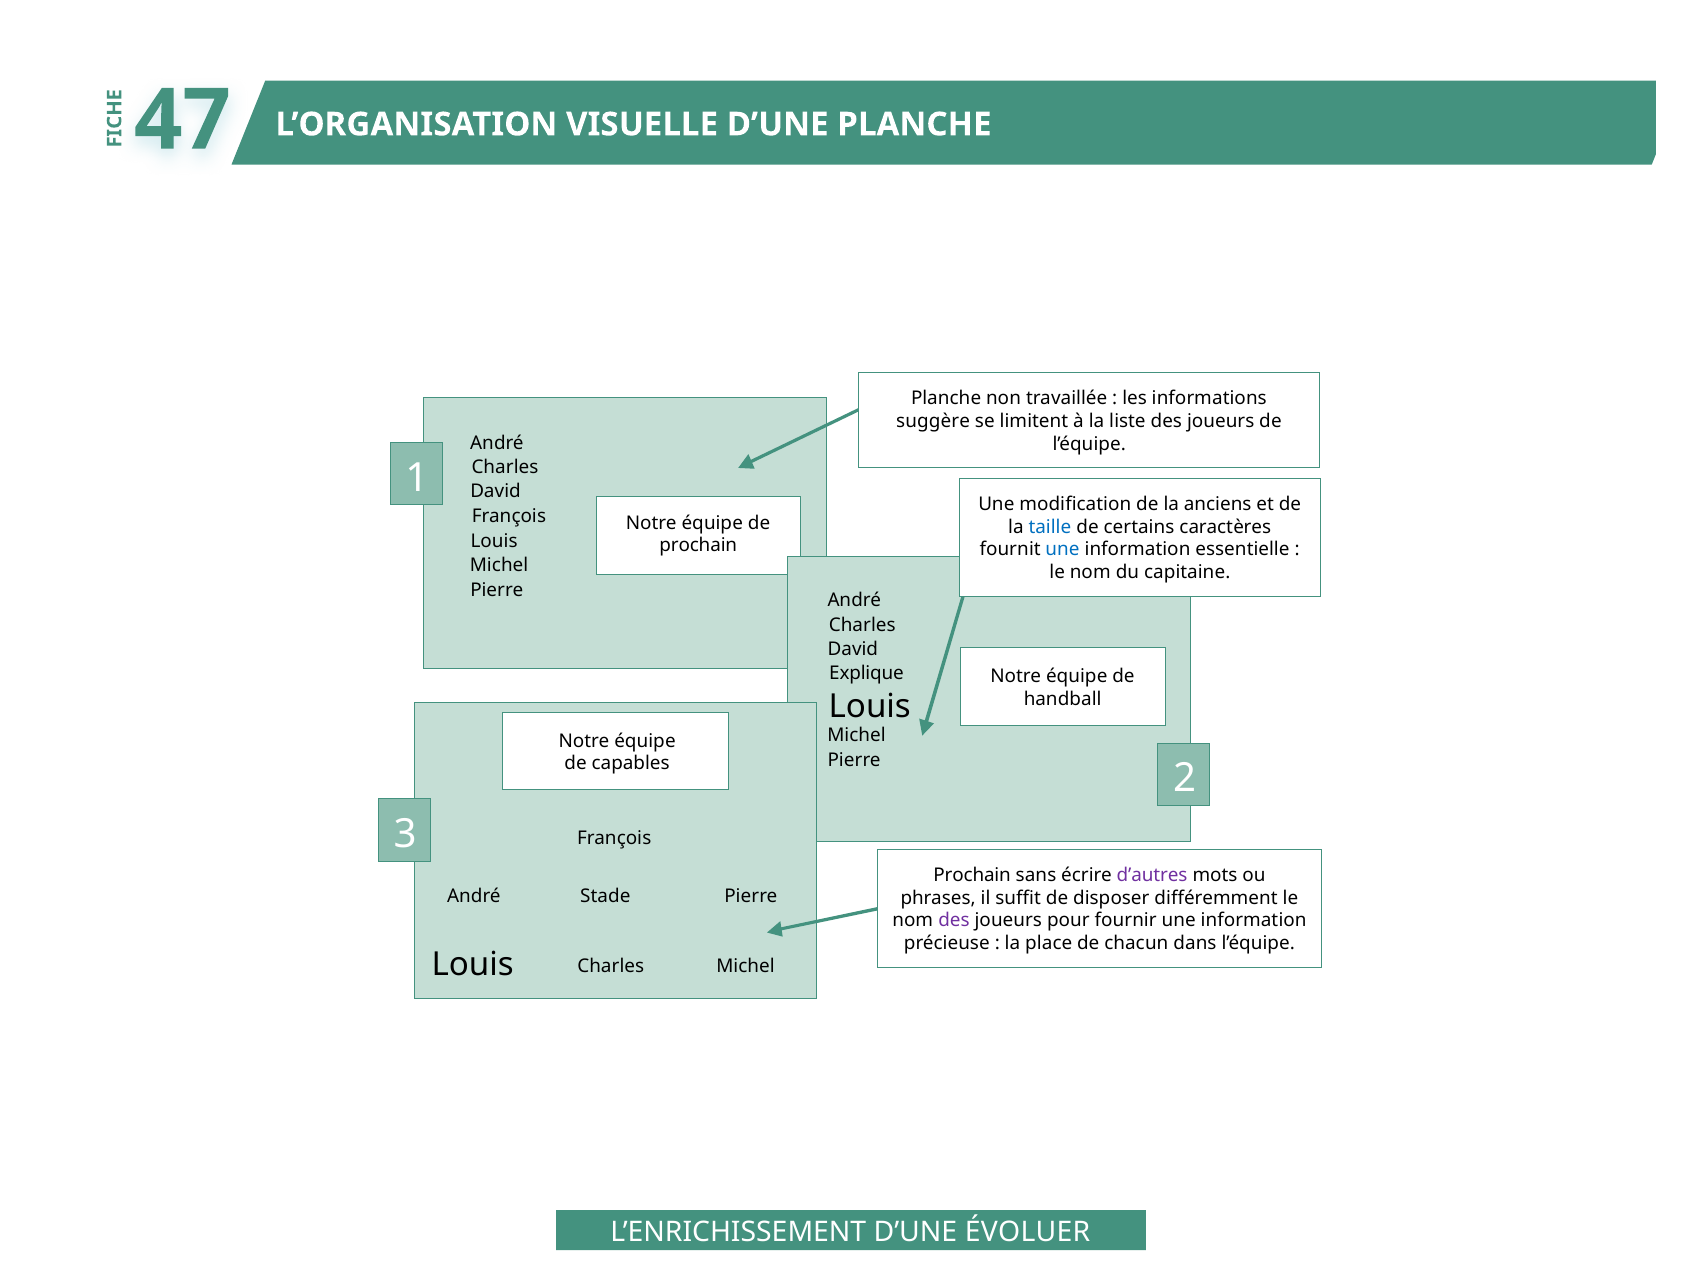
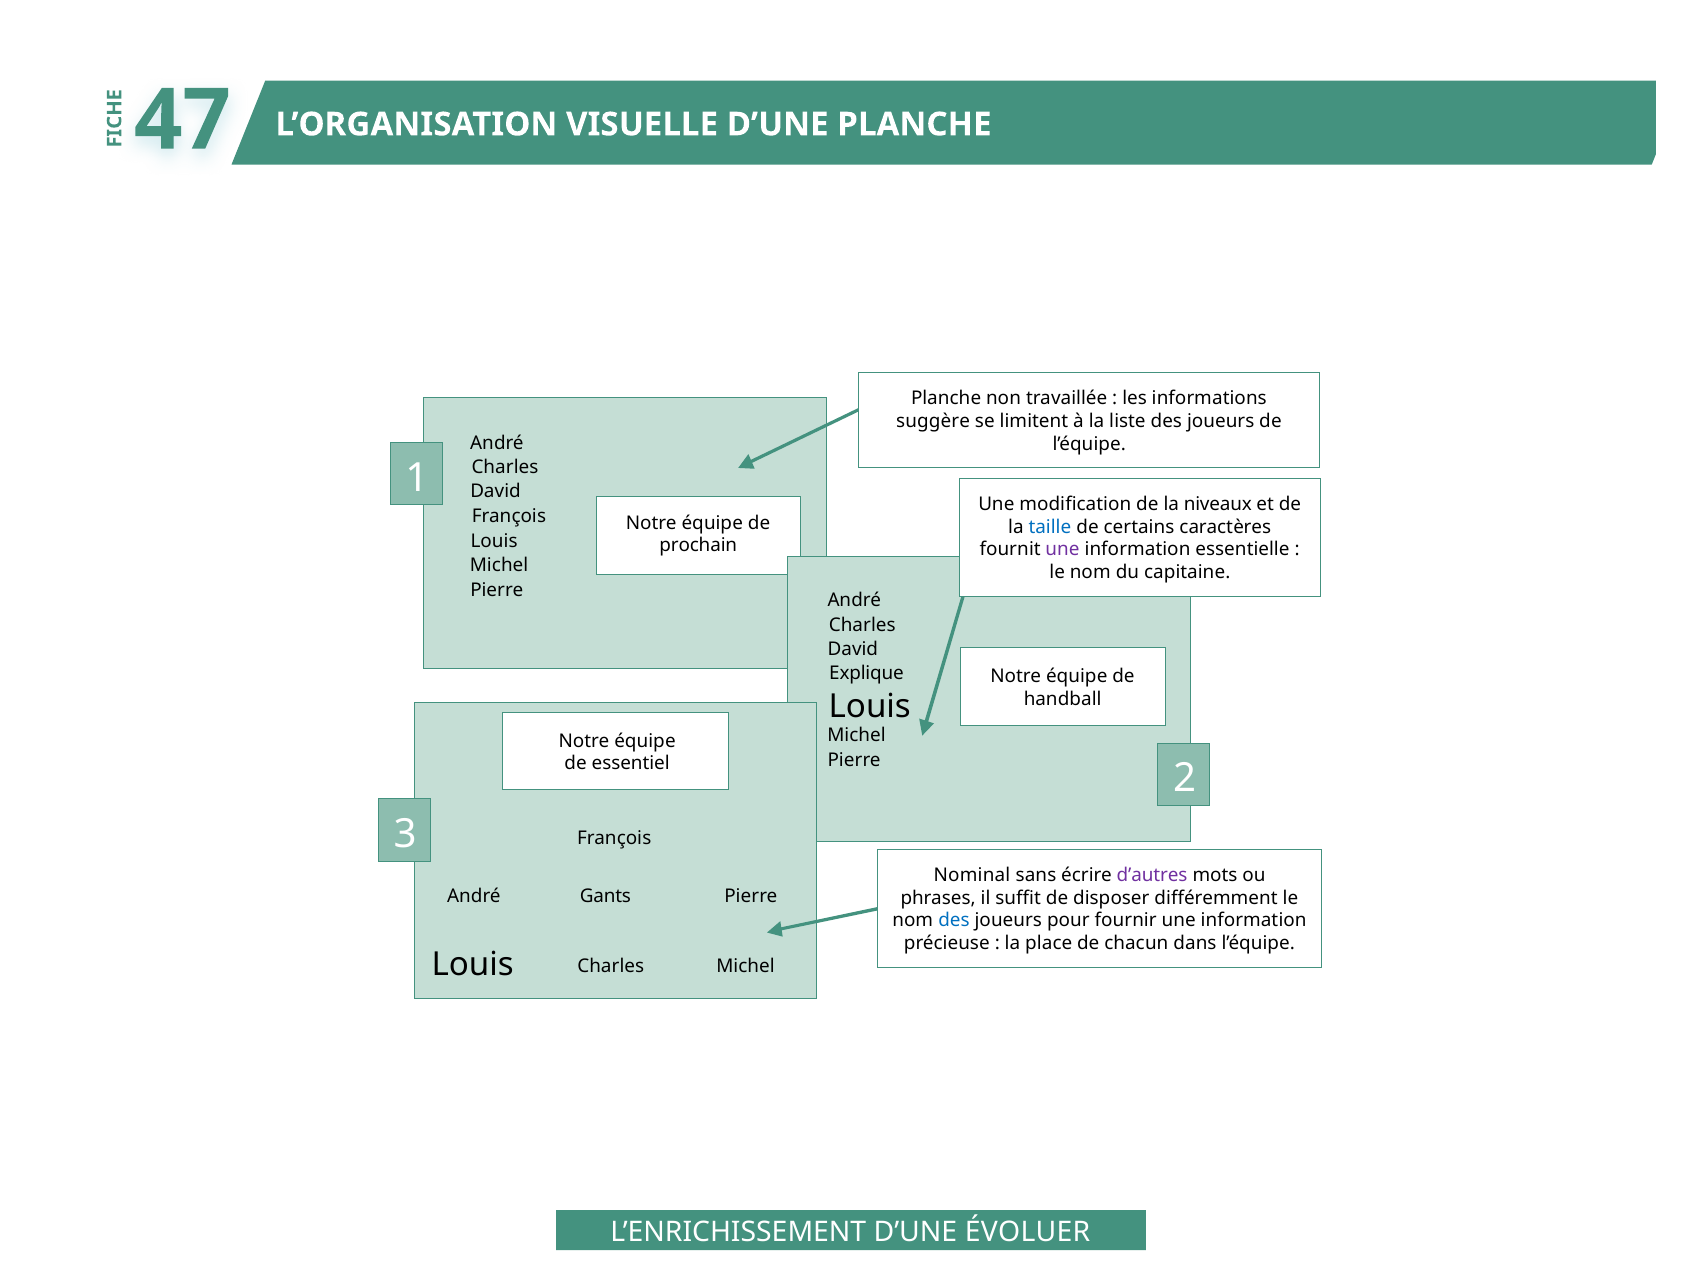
anciens: anciens -> niveaux
une at (1063, 550) colour: blue -> purple
capables: capables -> essentiel
Prochain at (972, 876): Prochain -> Nominal
Stade: Stade -> Gants
des at (954, 921) colour: purple -> blue
